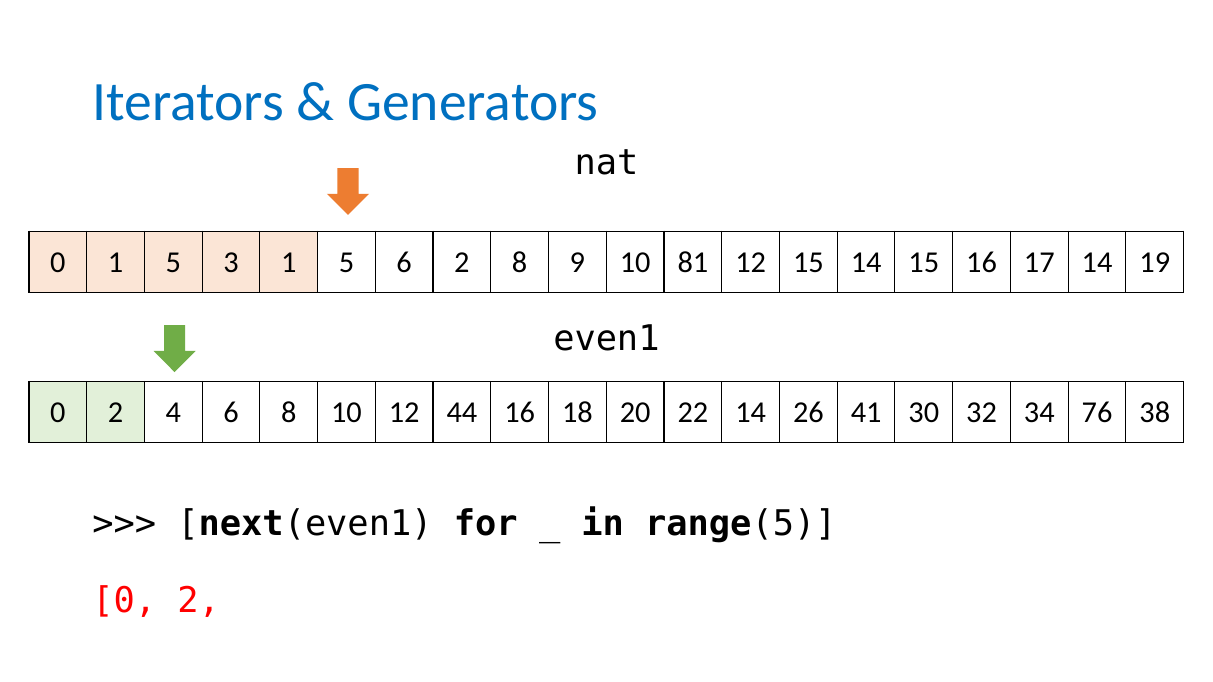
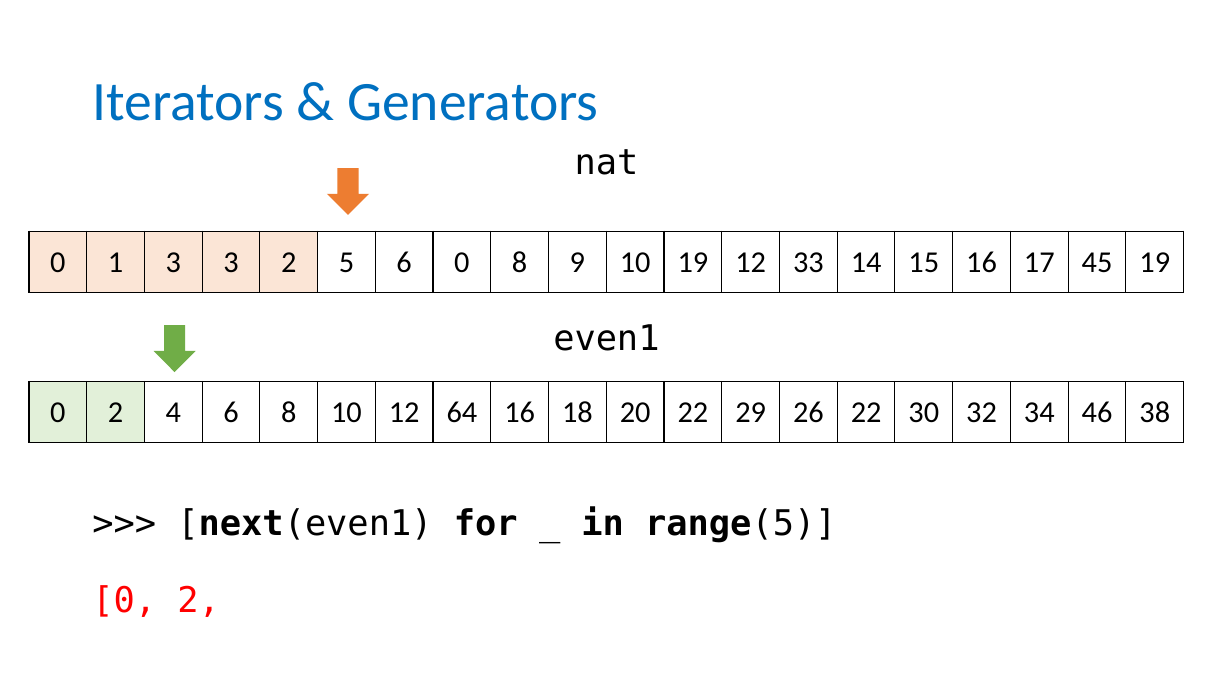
0 1 5: 5 -> 3
3 1: 1 -> 2
6 2: 2 -> 0
10 81: 81 -> 19
12 15: 15 -> 33
17 14: 14 -> 45
44: 44 -> 64
22 14: 14 -> 29
26 41: 41 -> 22
76: 76 -> 46
